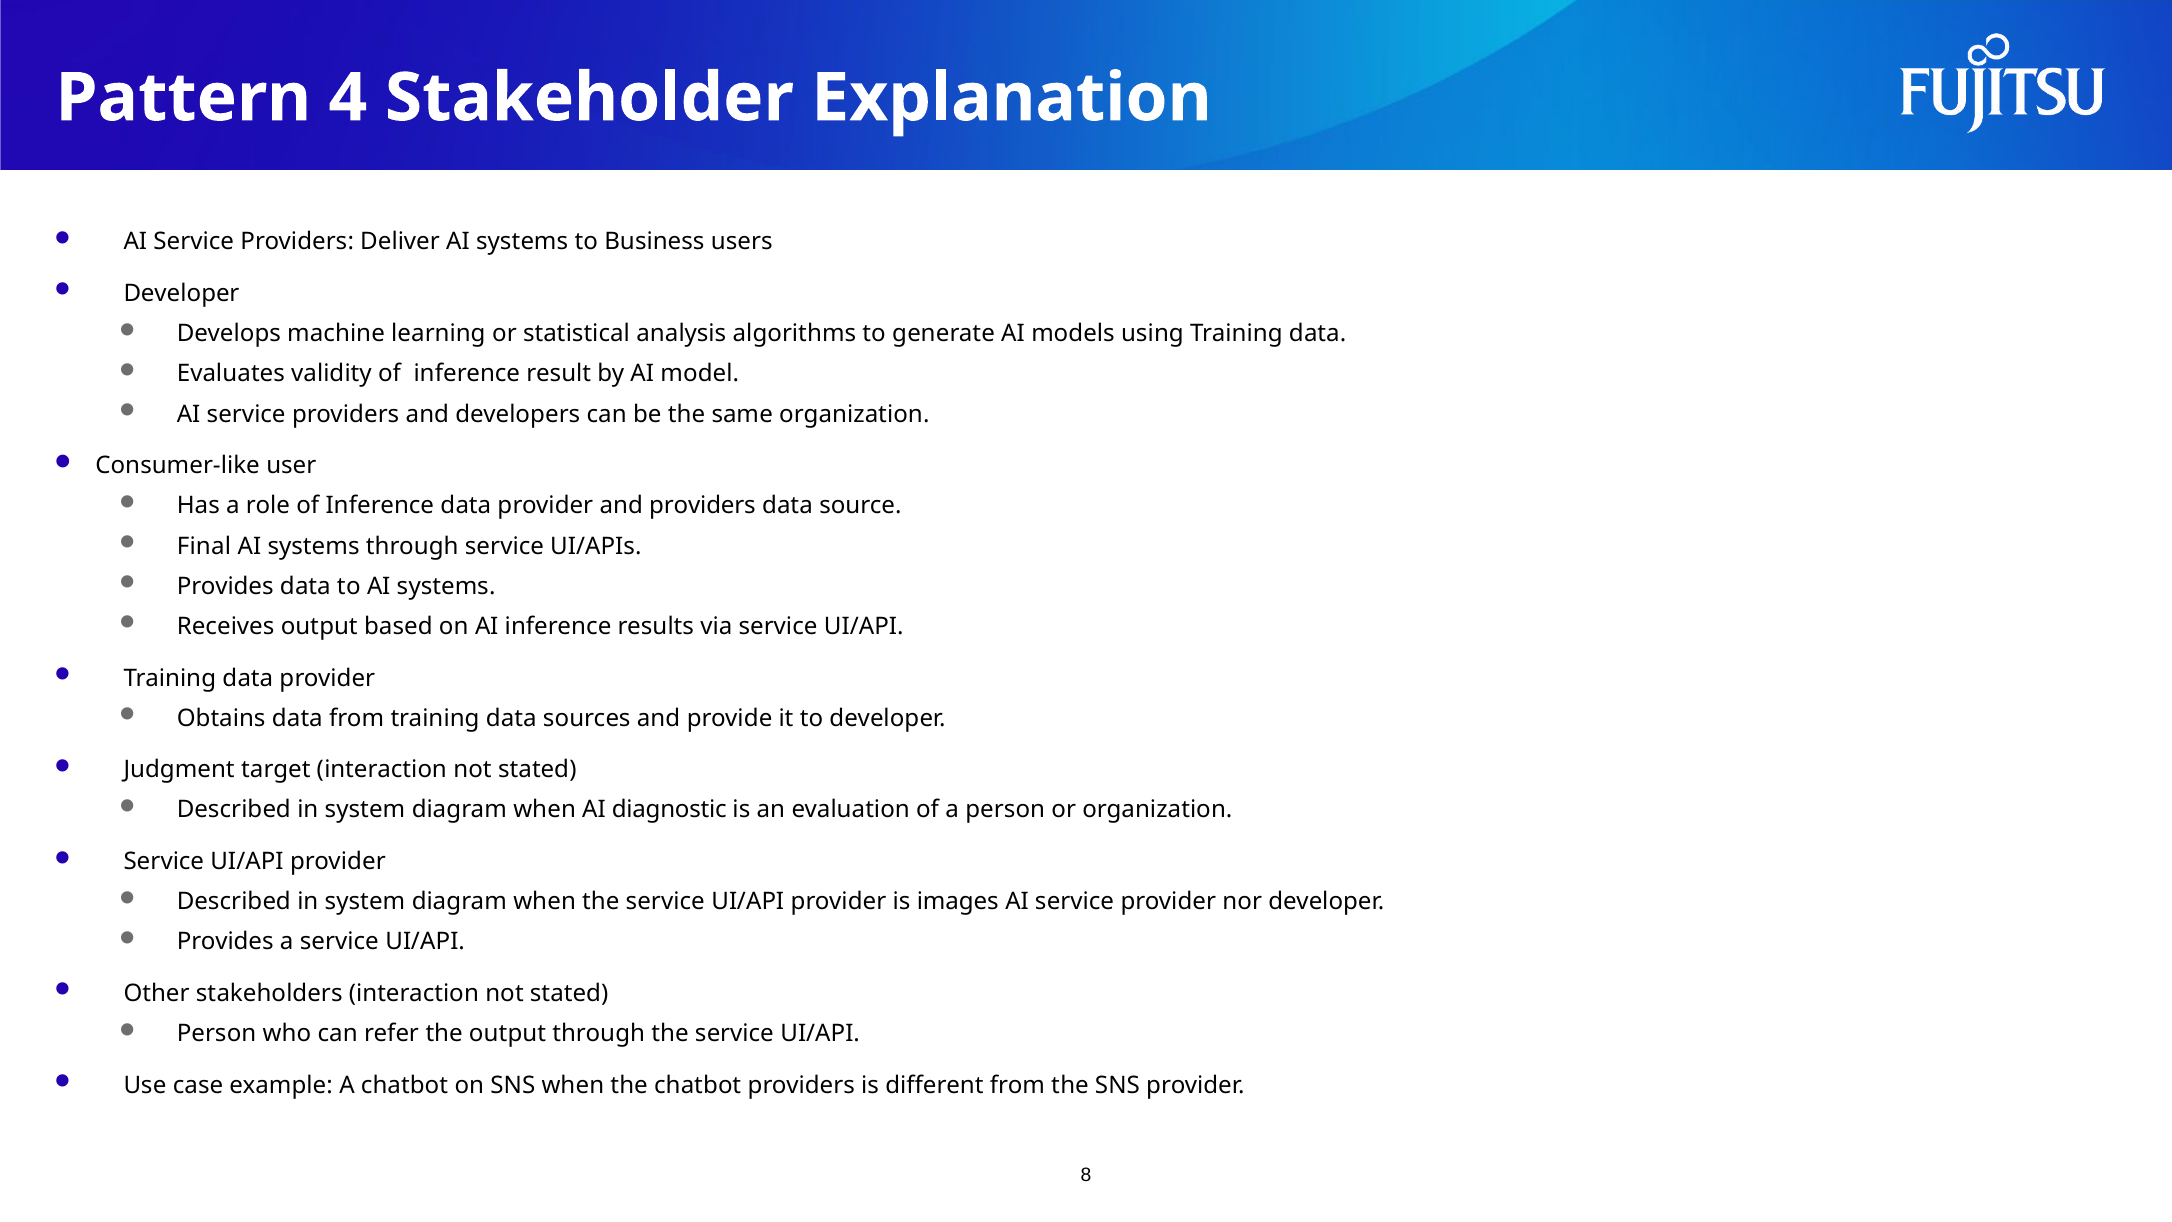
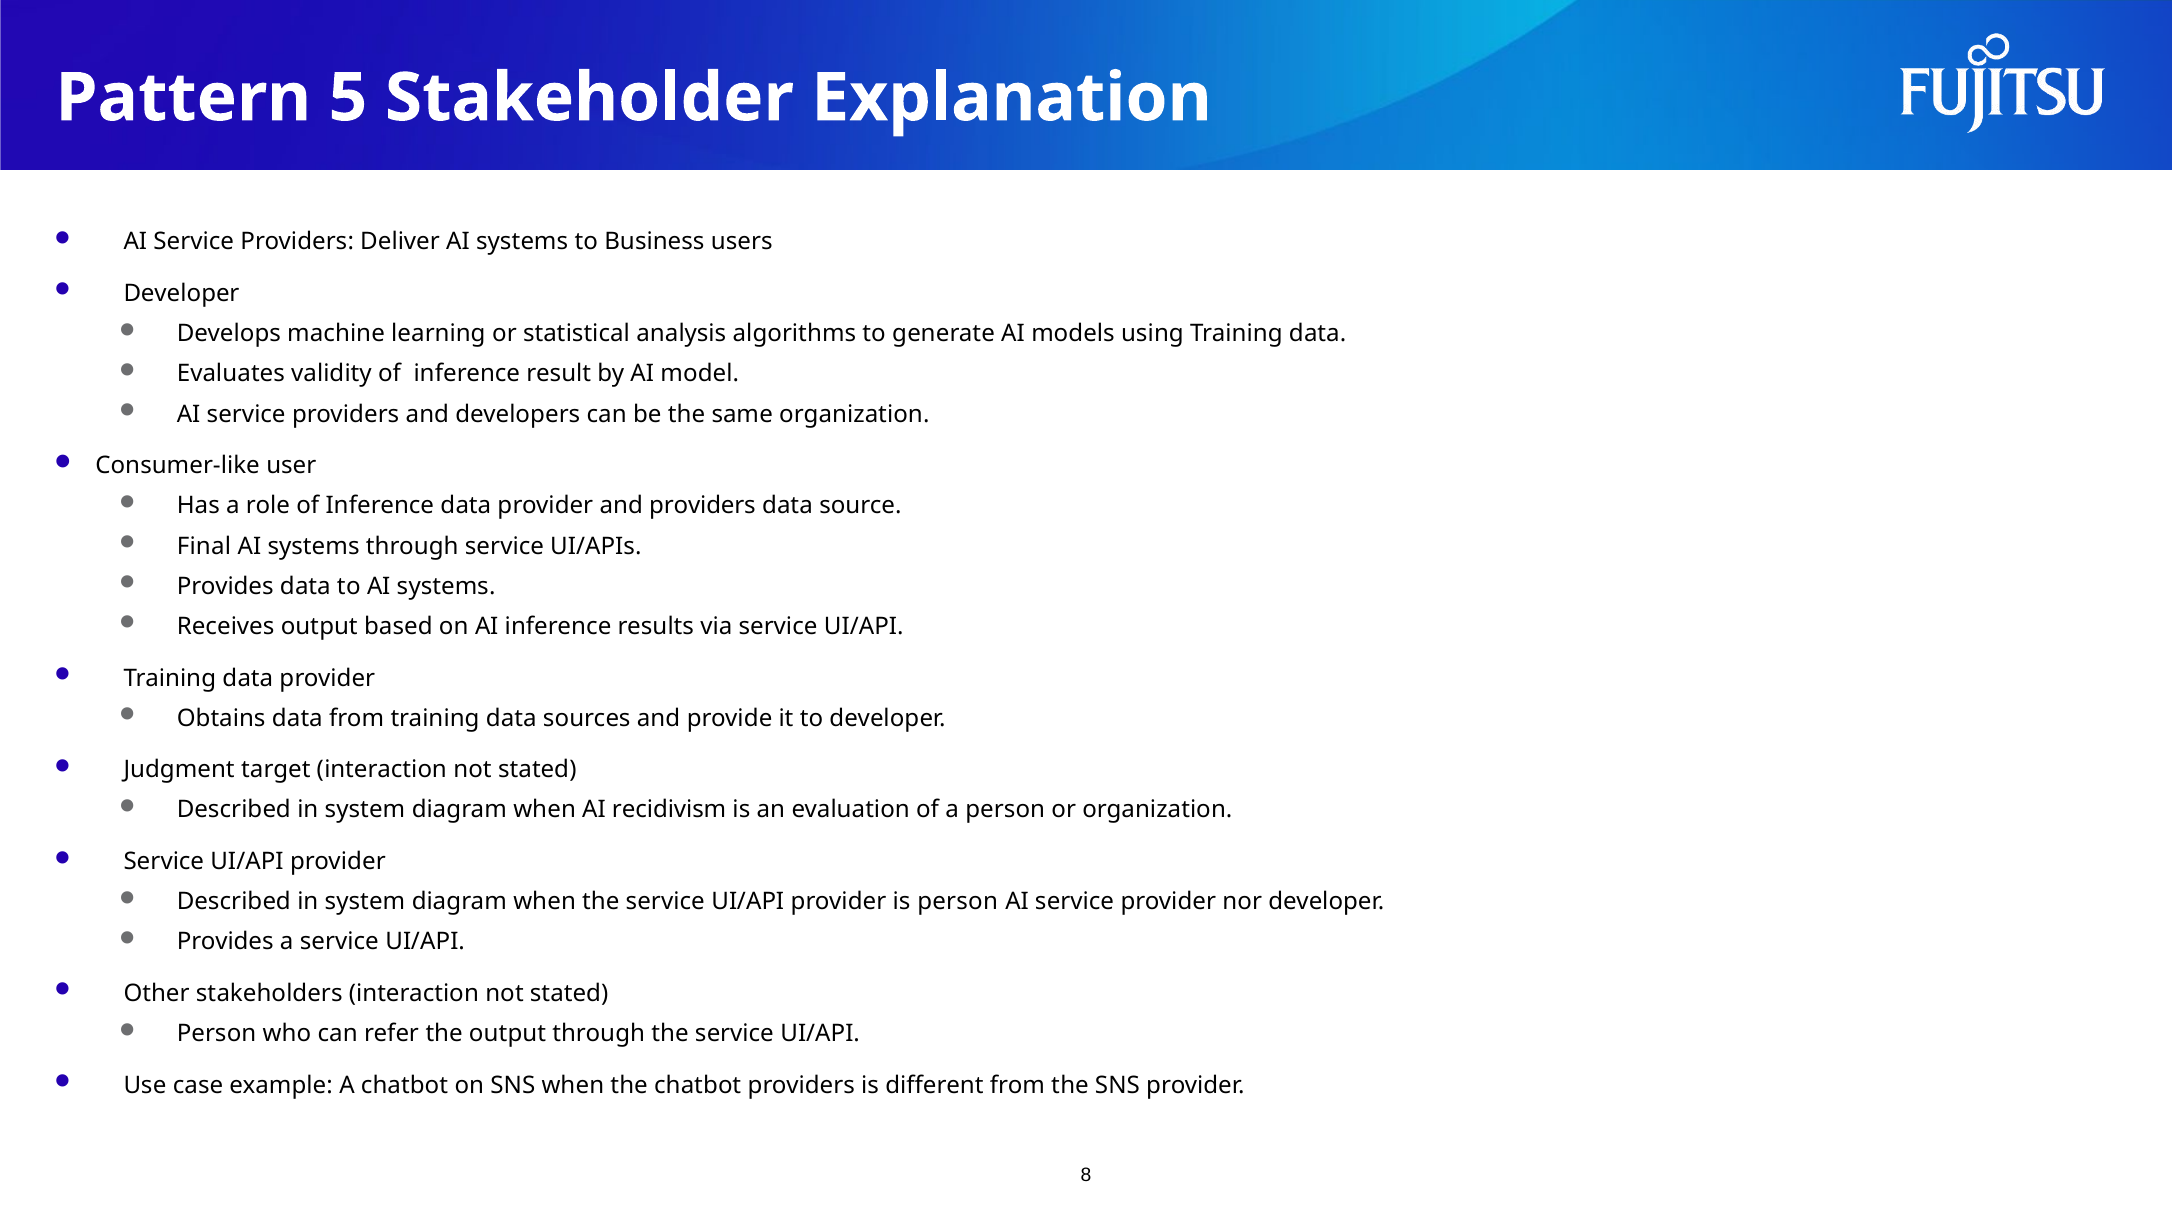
4: 4 -> 5
diagnostic: diagnostic -> recidivism
is images: images -> person
